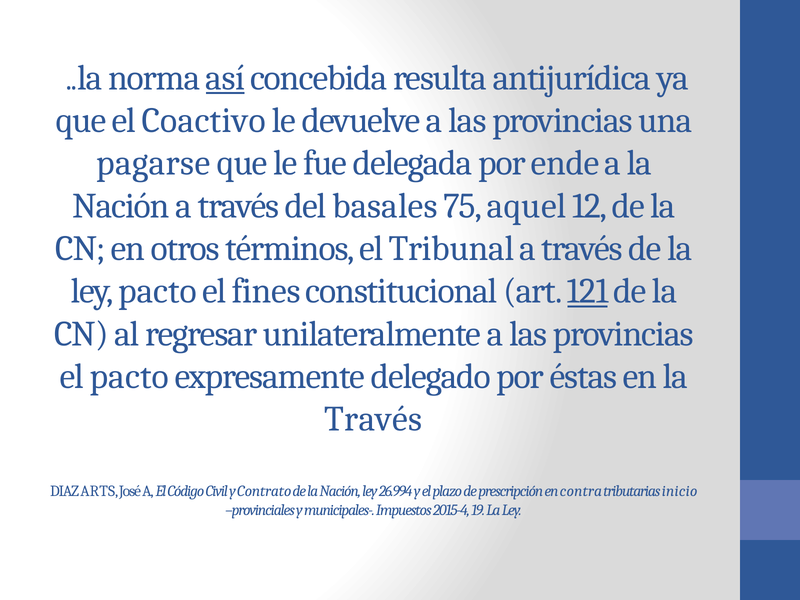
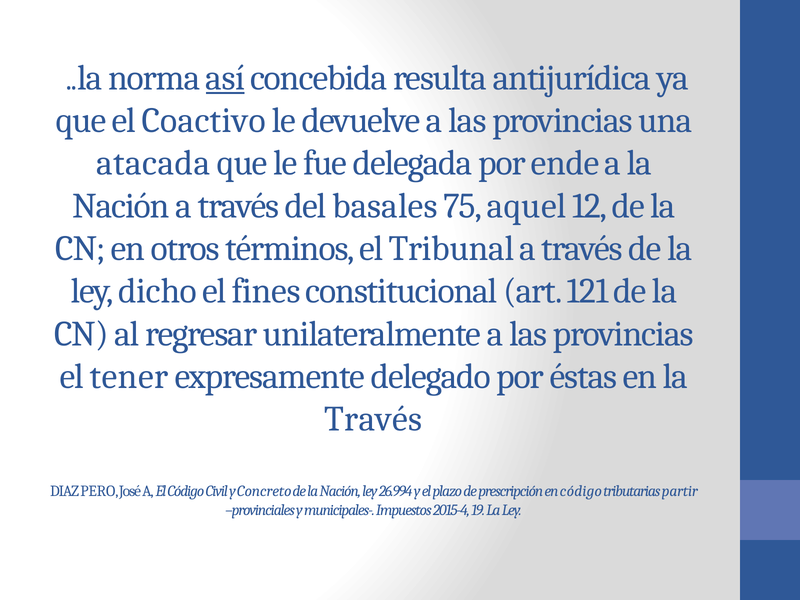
pagarse: pagarse -> atacada
ley pacto: pacto -> dicho
121 underline: present -> none
el pacto: pacto -> tener
ARTS: ARTS -> PERO
Contrato: Contrato -> Concreto
en contra: contra -> código
inicio: inicio -> partir
